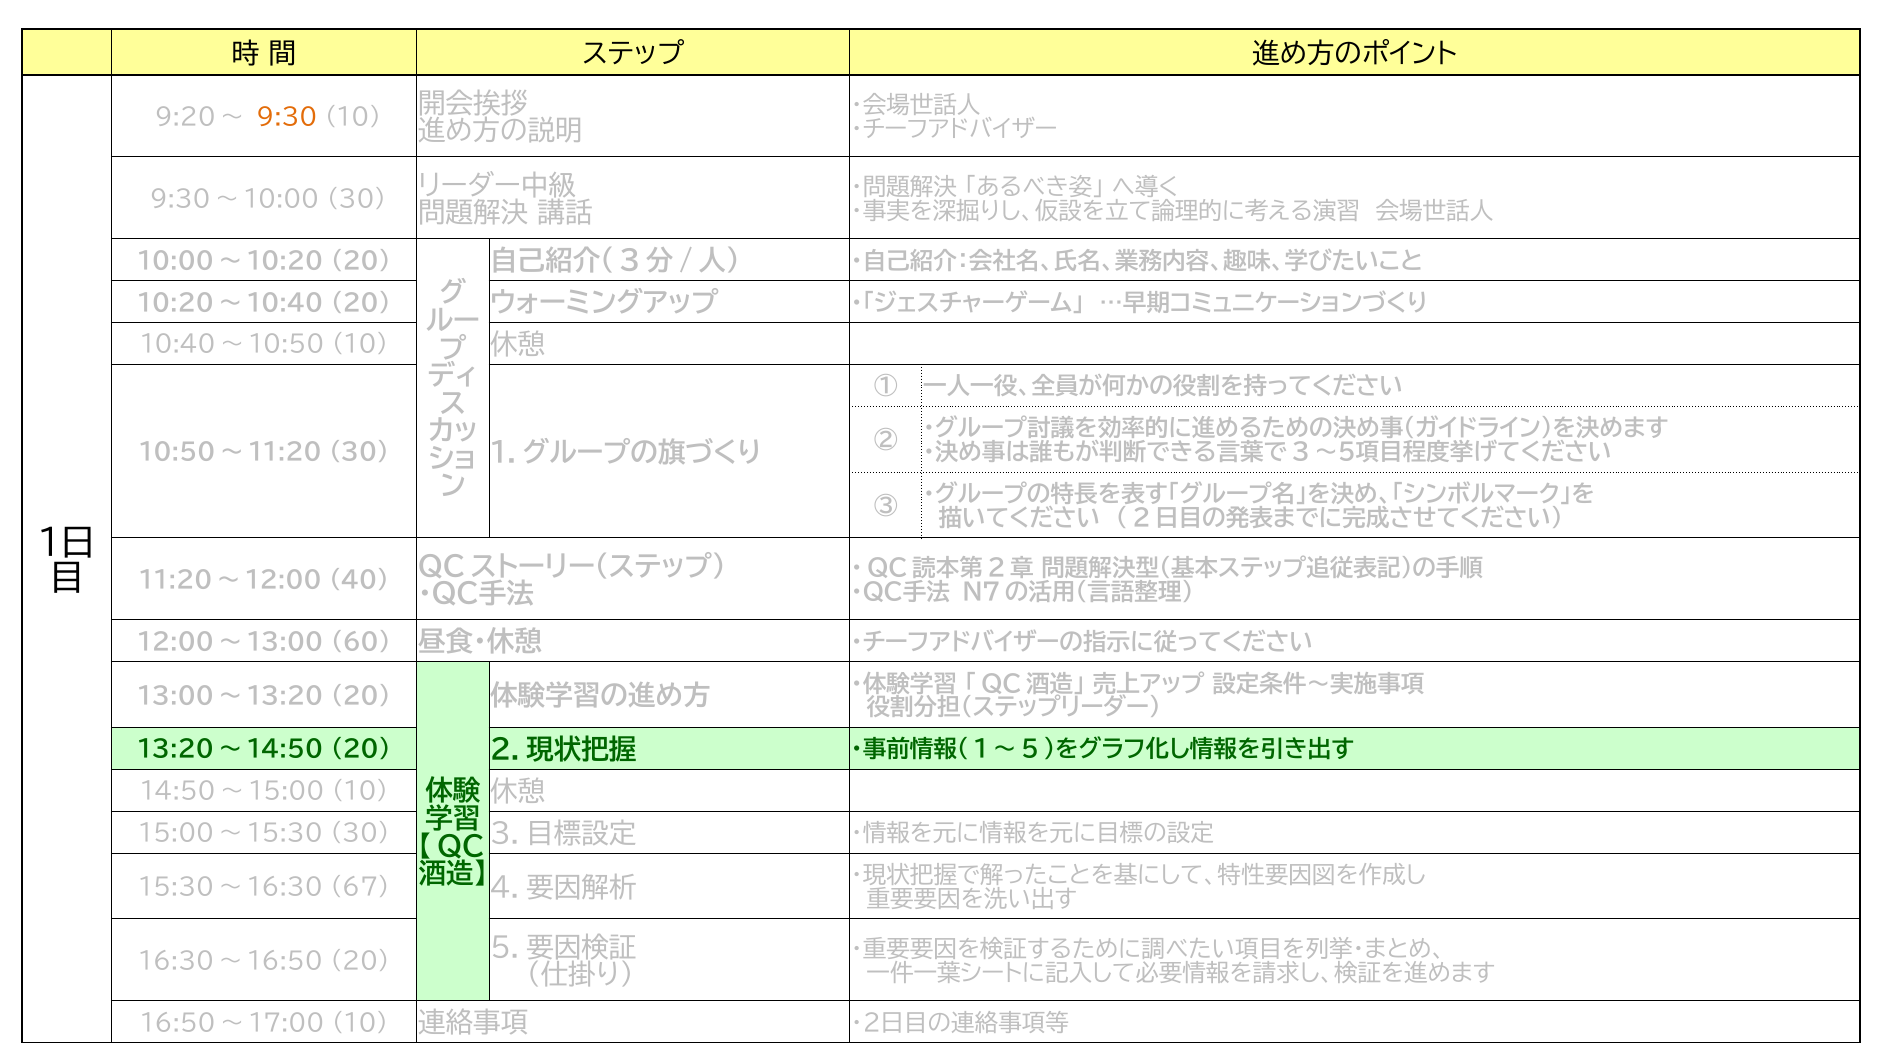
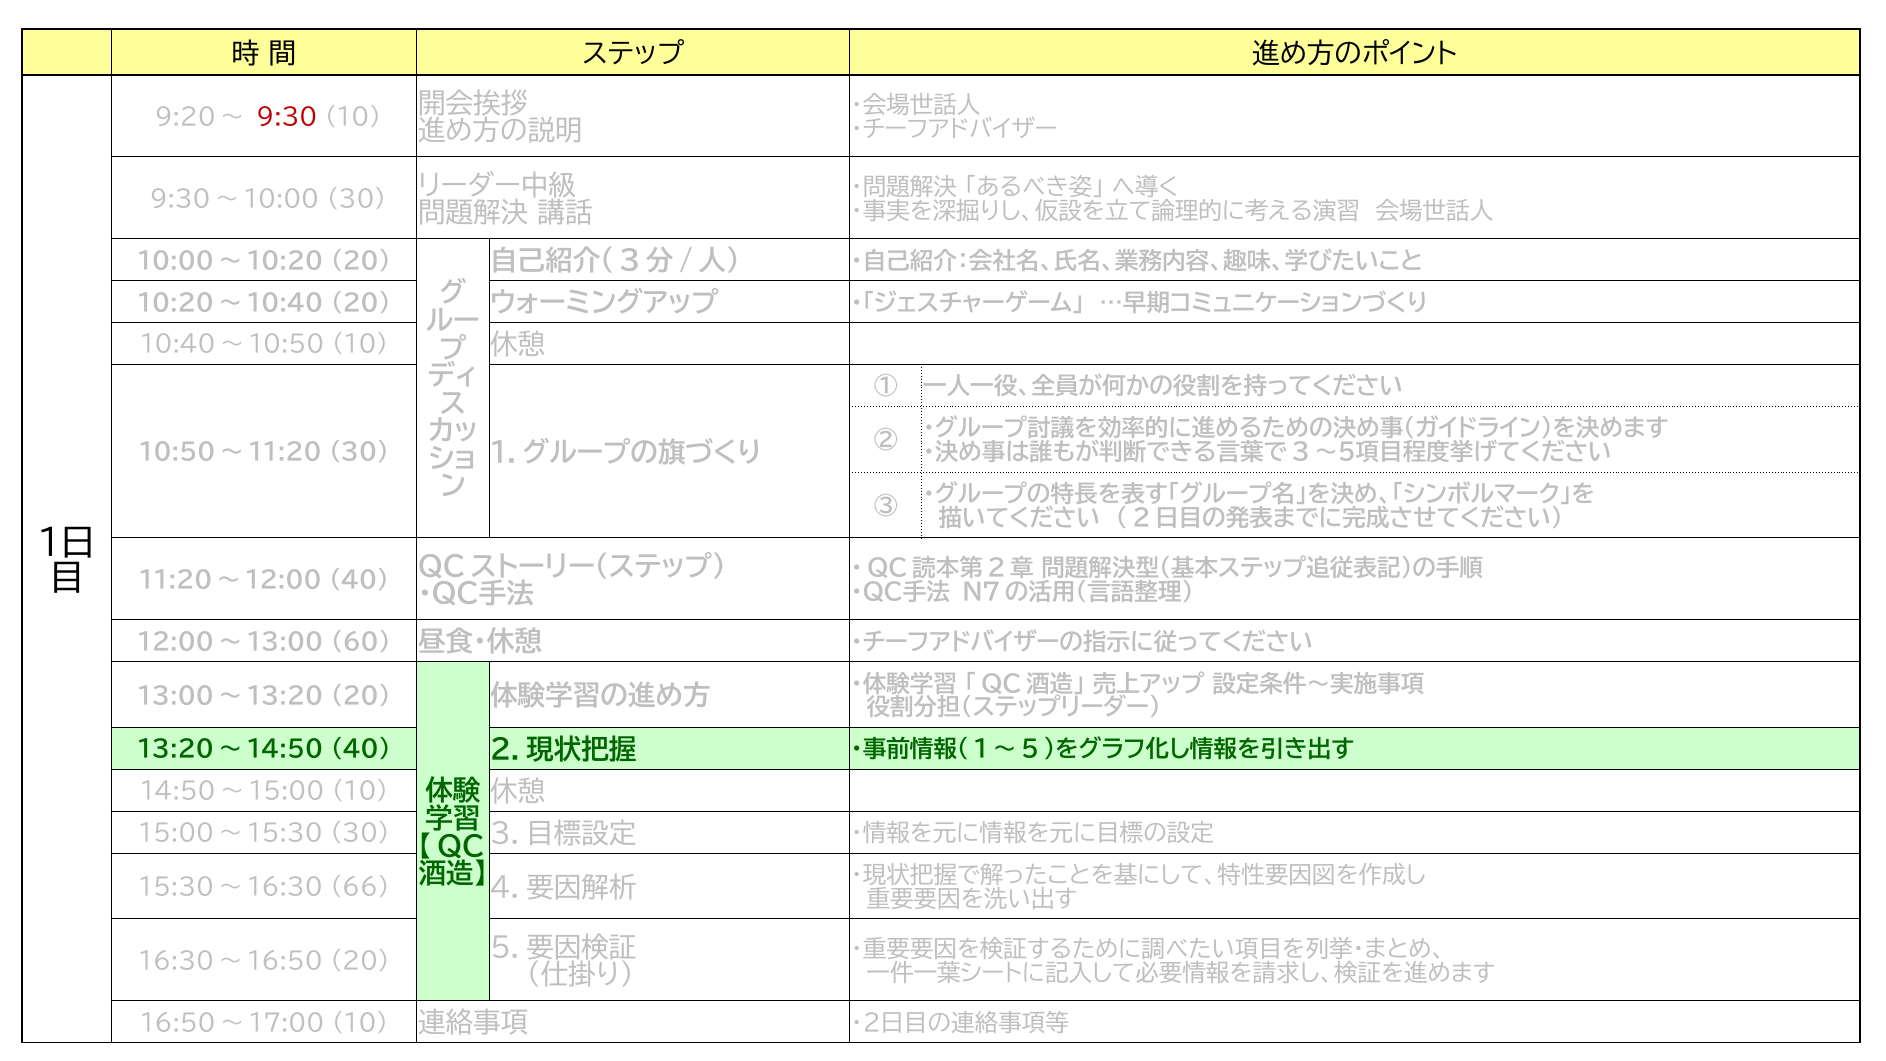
9:30 colour: orange -> red
13:20～14:50 20: 20 -> 40
67: 67 -> 66
